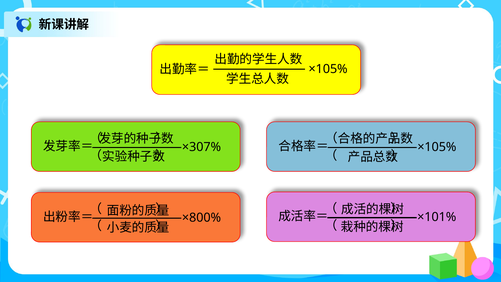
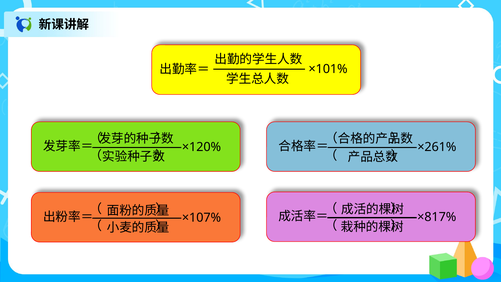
×105% at (328, 69): ×105% -> ×101%
×307%: ×307% -> ×120%
×105% at (437, 147): ×105% -> ×261%
×101%: ×101% -> ×817%
×800%: ×800% -> ×107%
